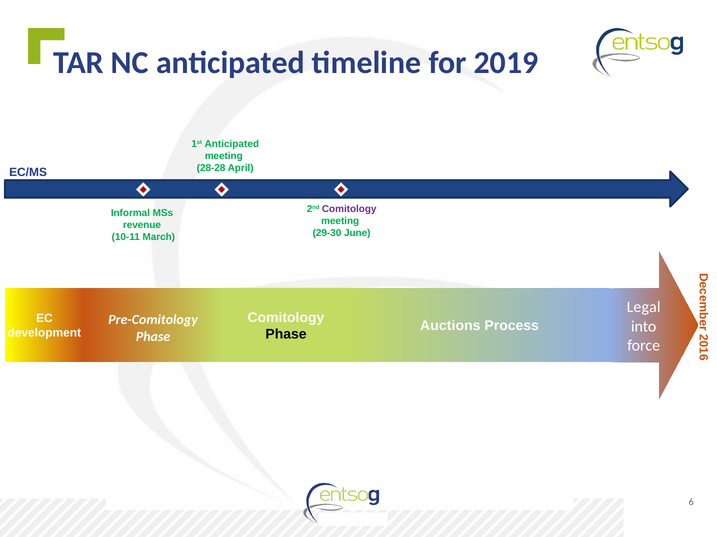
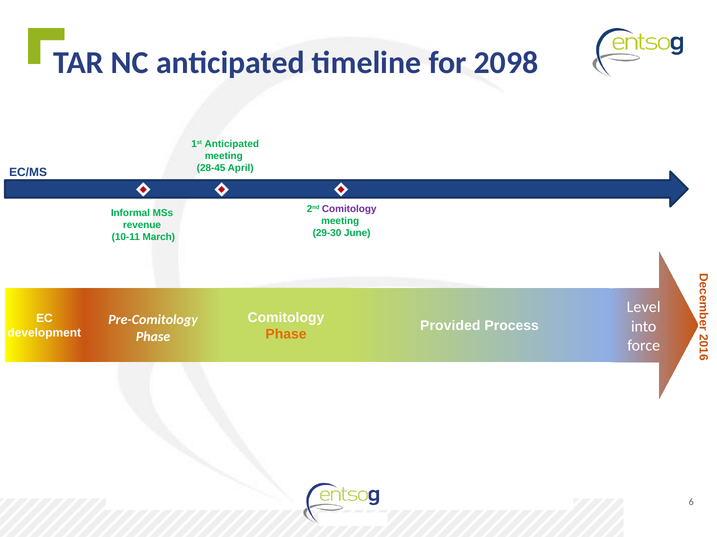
2019: 2019 -> 2098
28-28: 28-28 -> 28-45
Legal: Legal -> Level
Auctions: Auctions -> Provided
Phase at (286, 335) colour: black -> orange
